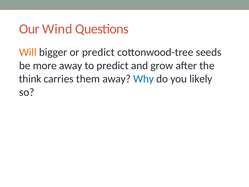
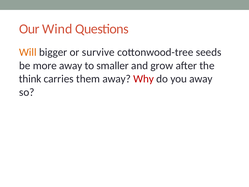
or predict: predict -> survive
to predict: predict -> smaller
Why colour: blue -> red
you likely: likely -> away
